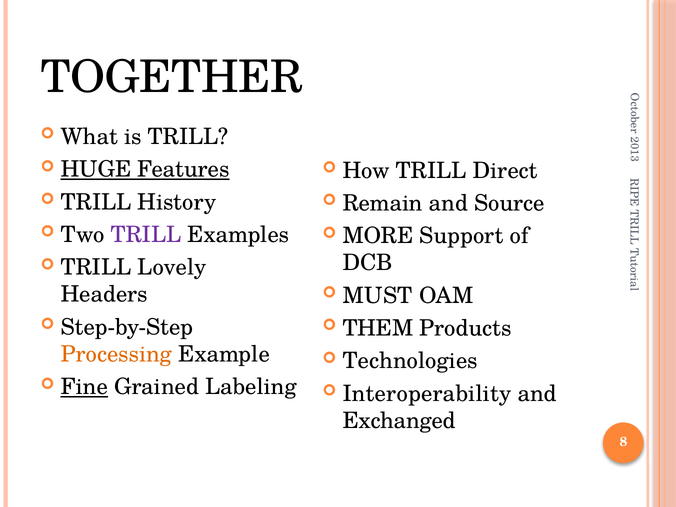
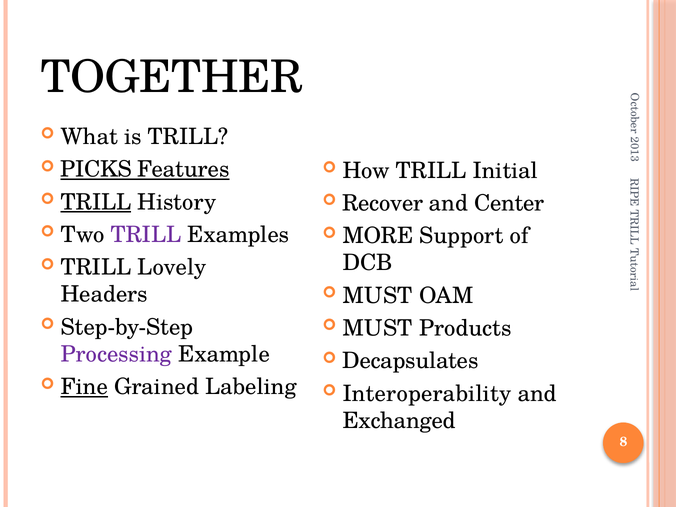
HUGE: HUGE -> PICKS
Direct: Direct -> Initial
TRILL at (96, 202) underline: none -> present
Remain: Remain -> Recover
Source: Source -> Center
THEM at (378, 328): THEM -> MUST
Processing colour: orange -> purple
Technologies: Technologies -> Decapsulates
